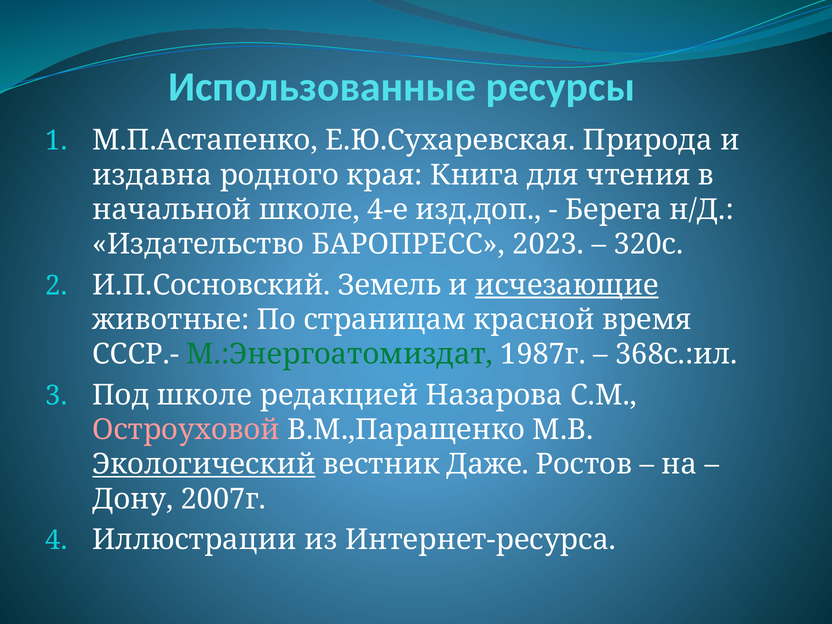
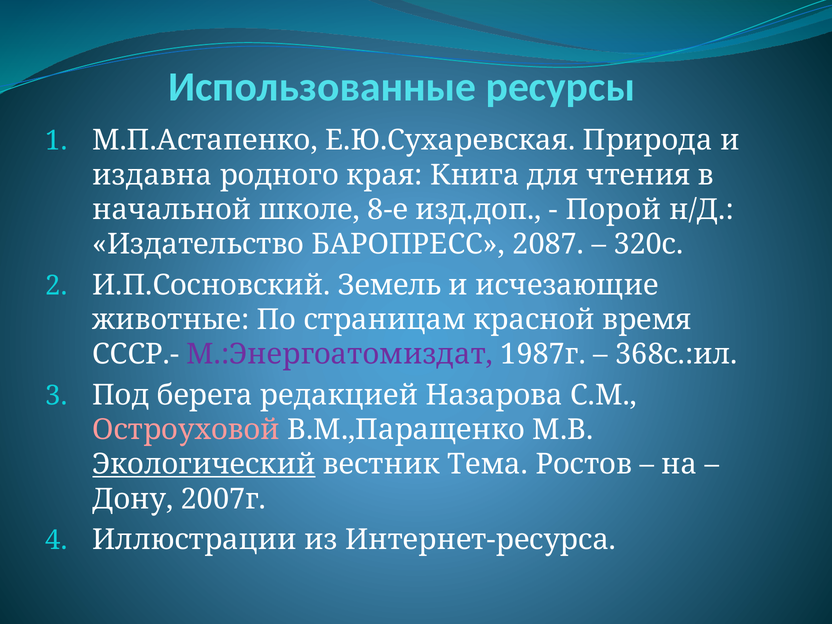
4-е: 4-е -> 8-е
Берега: Берега -> Порой
2023: 2023 -> 2087
исчезающие underline: present -> none
М.:Энергоатомиздат colour: green -> purple
Под школе: школе -> берега
Даже: Даже -> Тема
